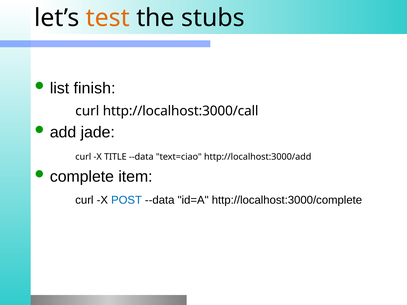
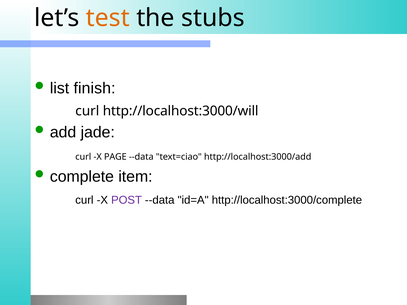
http://localhost:3000/call: http://localhost:3000/call -> http://localhost:3000/will
TITLE: TITLE -> PAGE
POST colour: blue -> purple
